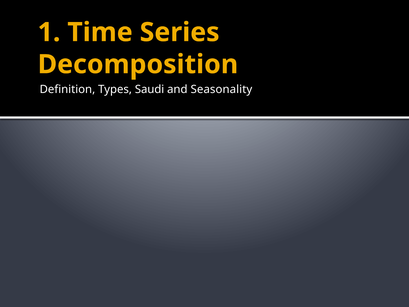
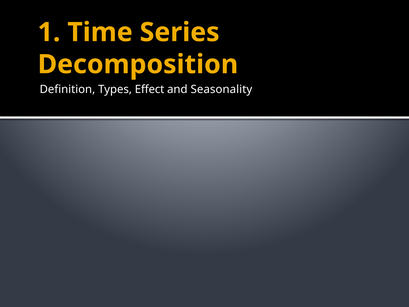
Saudi: Saudi -> Effect
